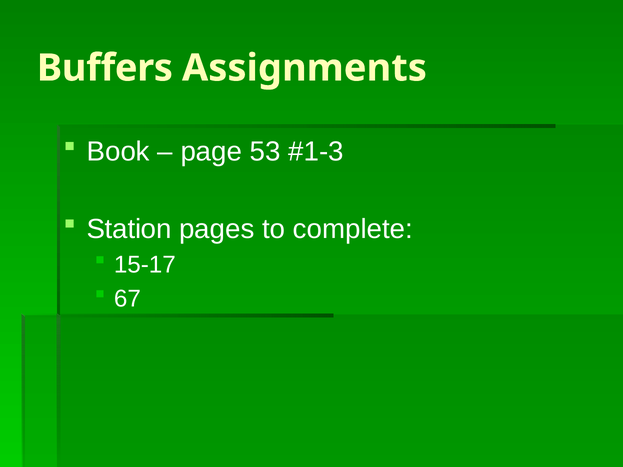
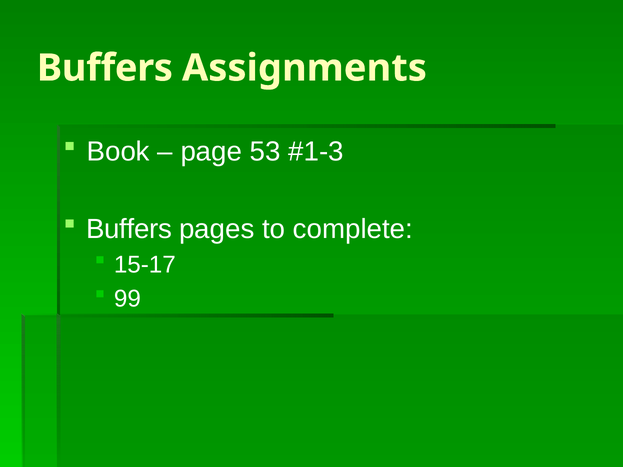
Station at (129, 229): Station -> Buffers
67: 67 -> 99
